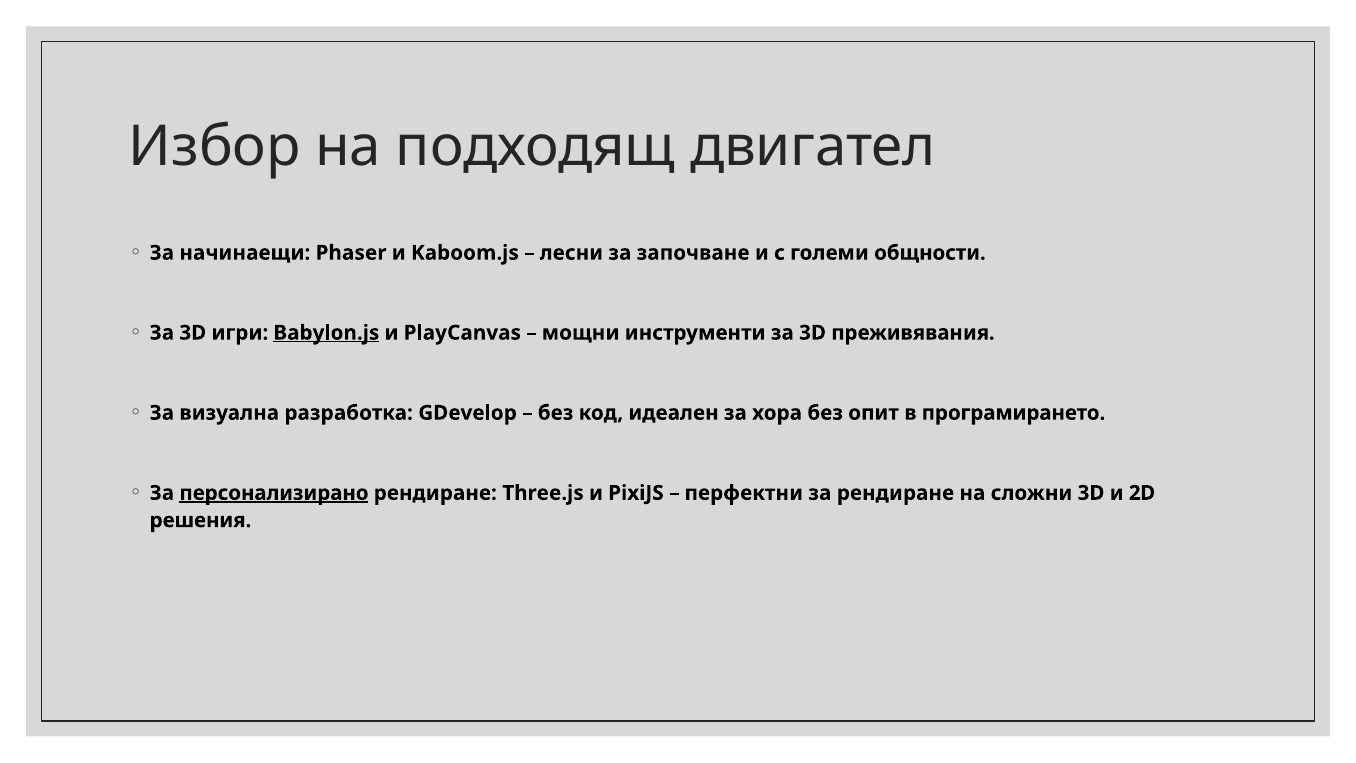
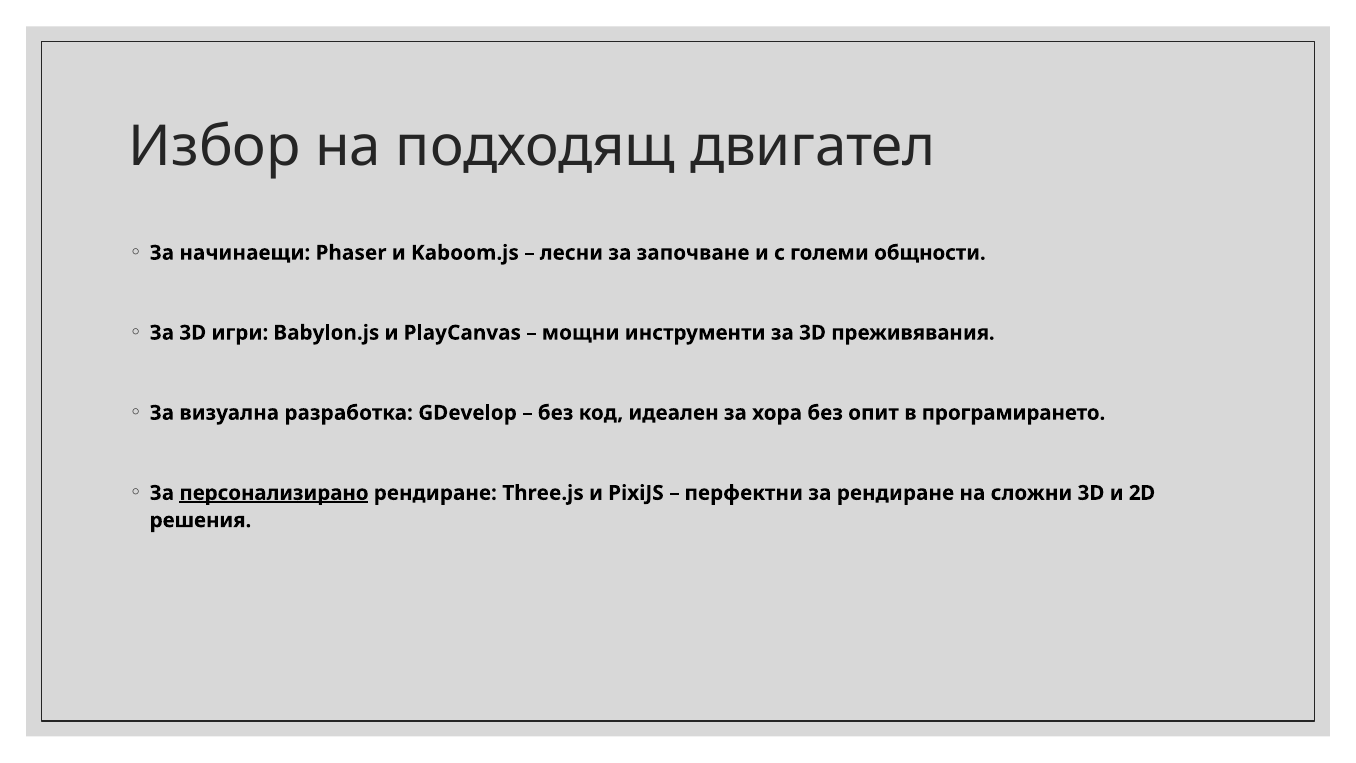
Babylon.js underline: present -> none
